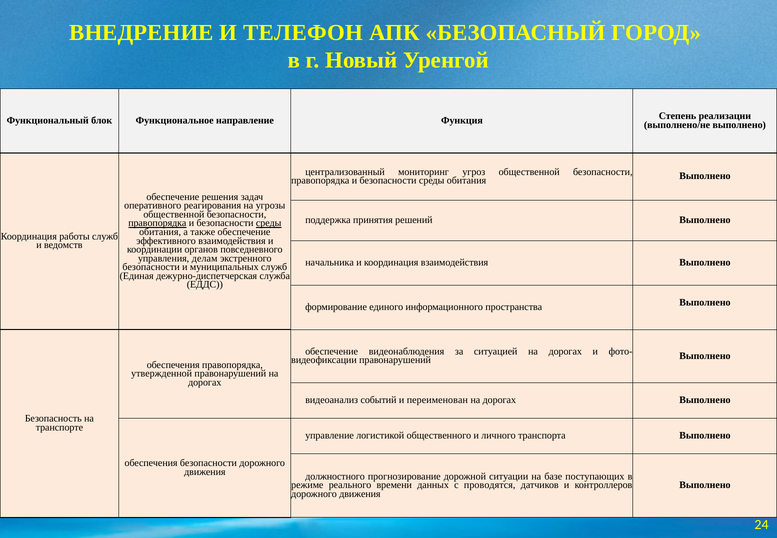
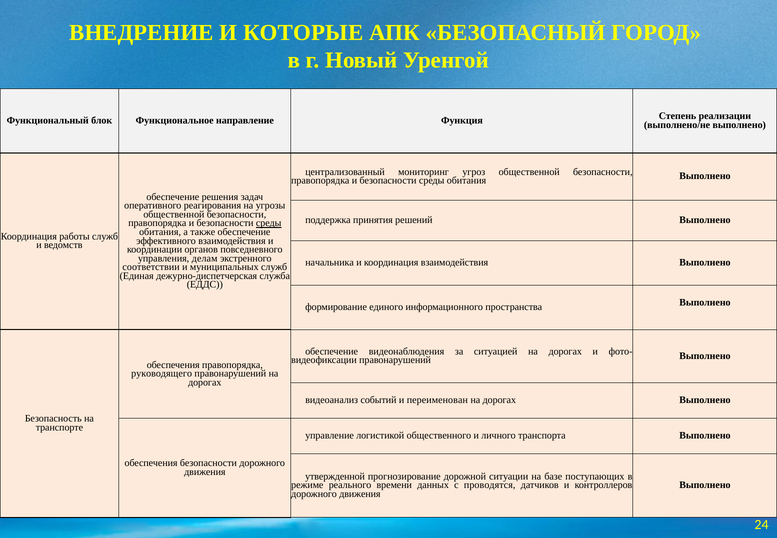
ТЕЛЕФОН: ТЕЛЕФОН -> КОТОРЫЕ
правопорядка at (157, 223) underline: present -> none
безопасности at (151, 267): безопасности -> соответствии
утвержденной: утвержденной -> руководящего
должностного: должностного -> утвержденной
